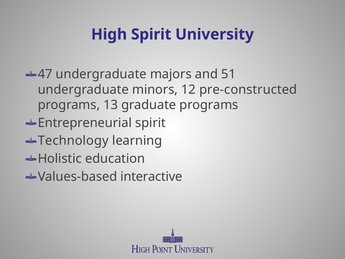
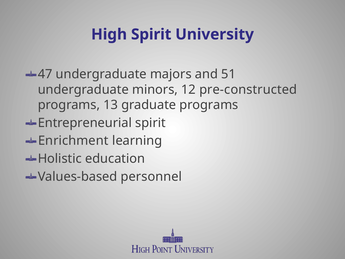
Technology: Technology -> Enrichment
interactive: interactive -> personnel
